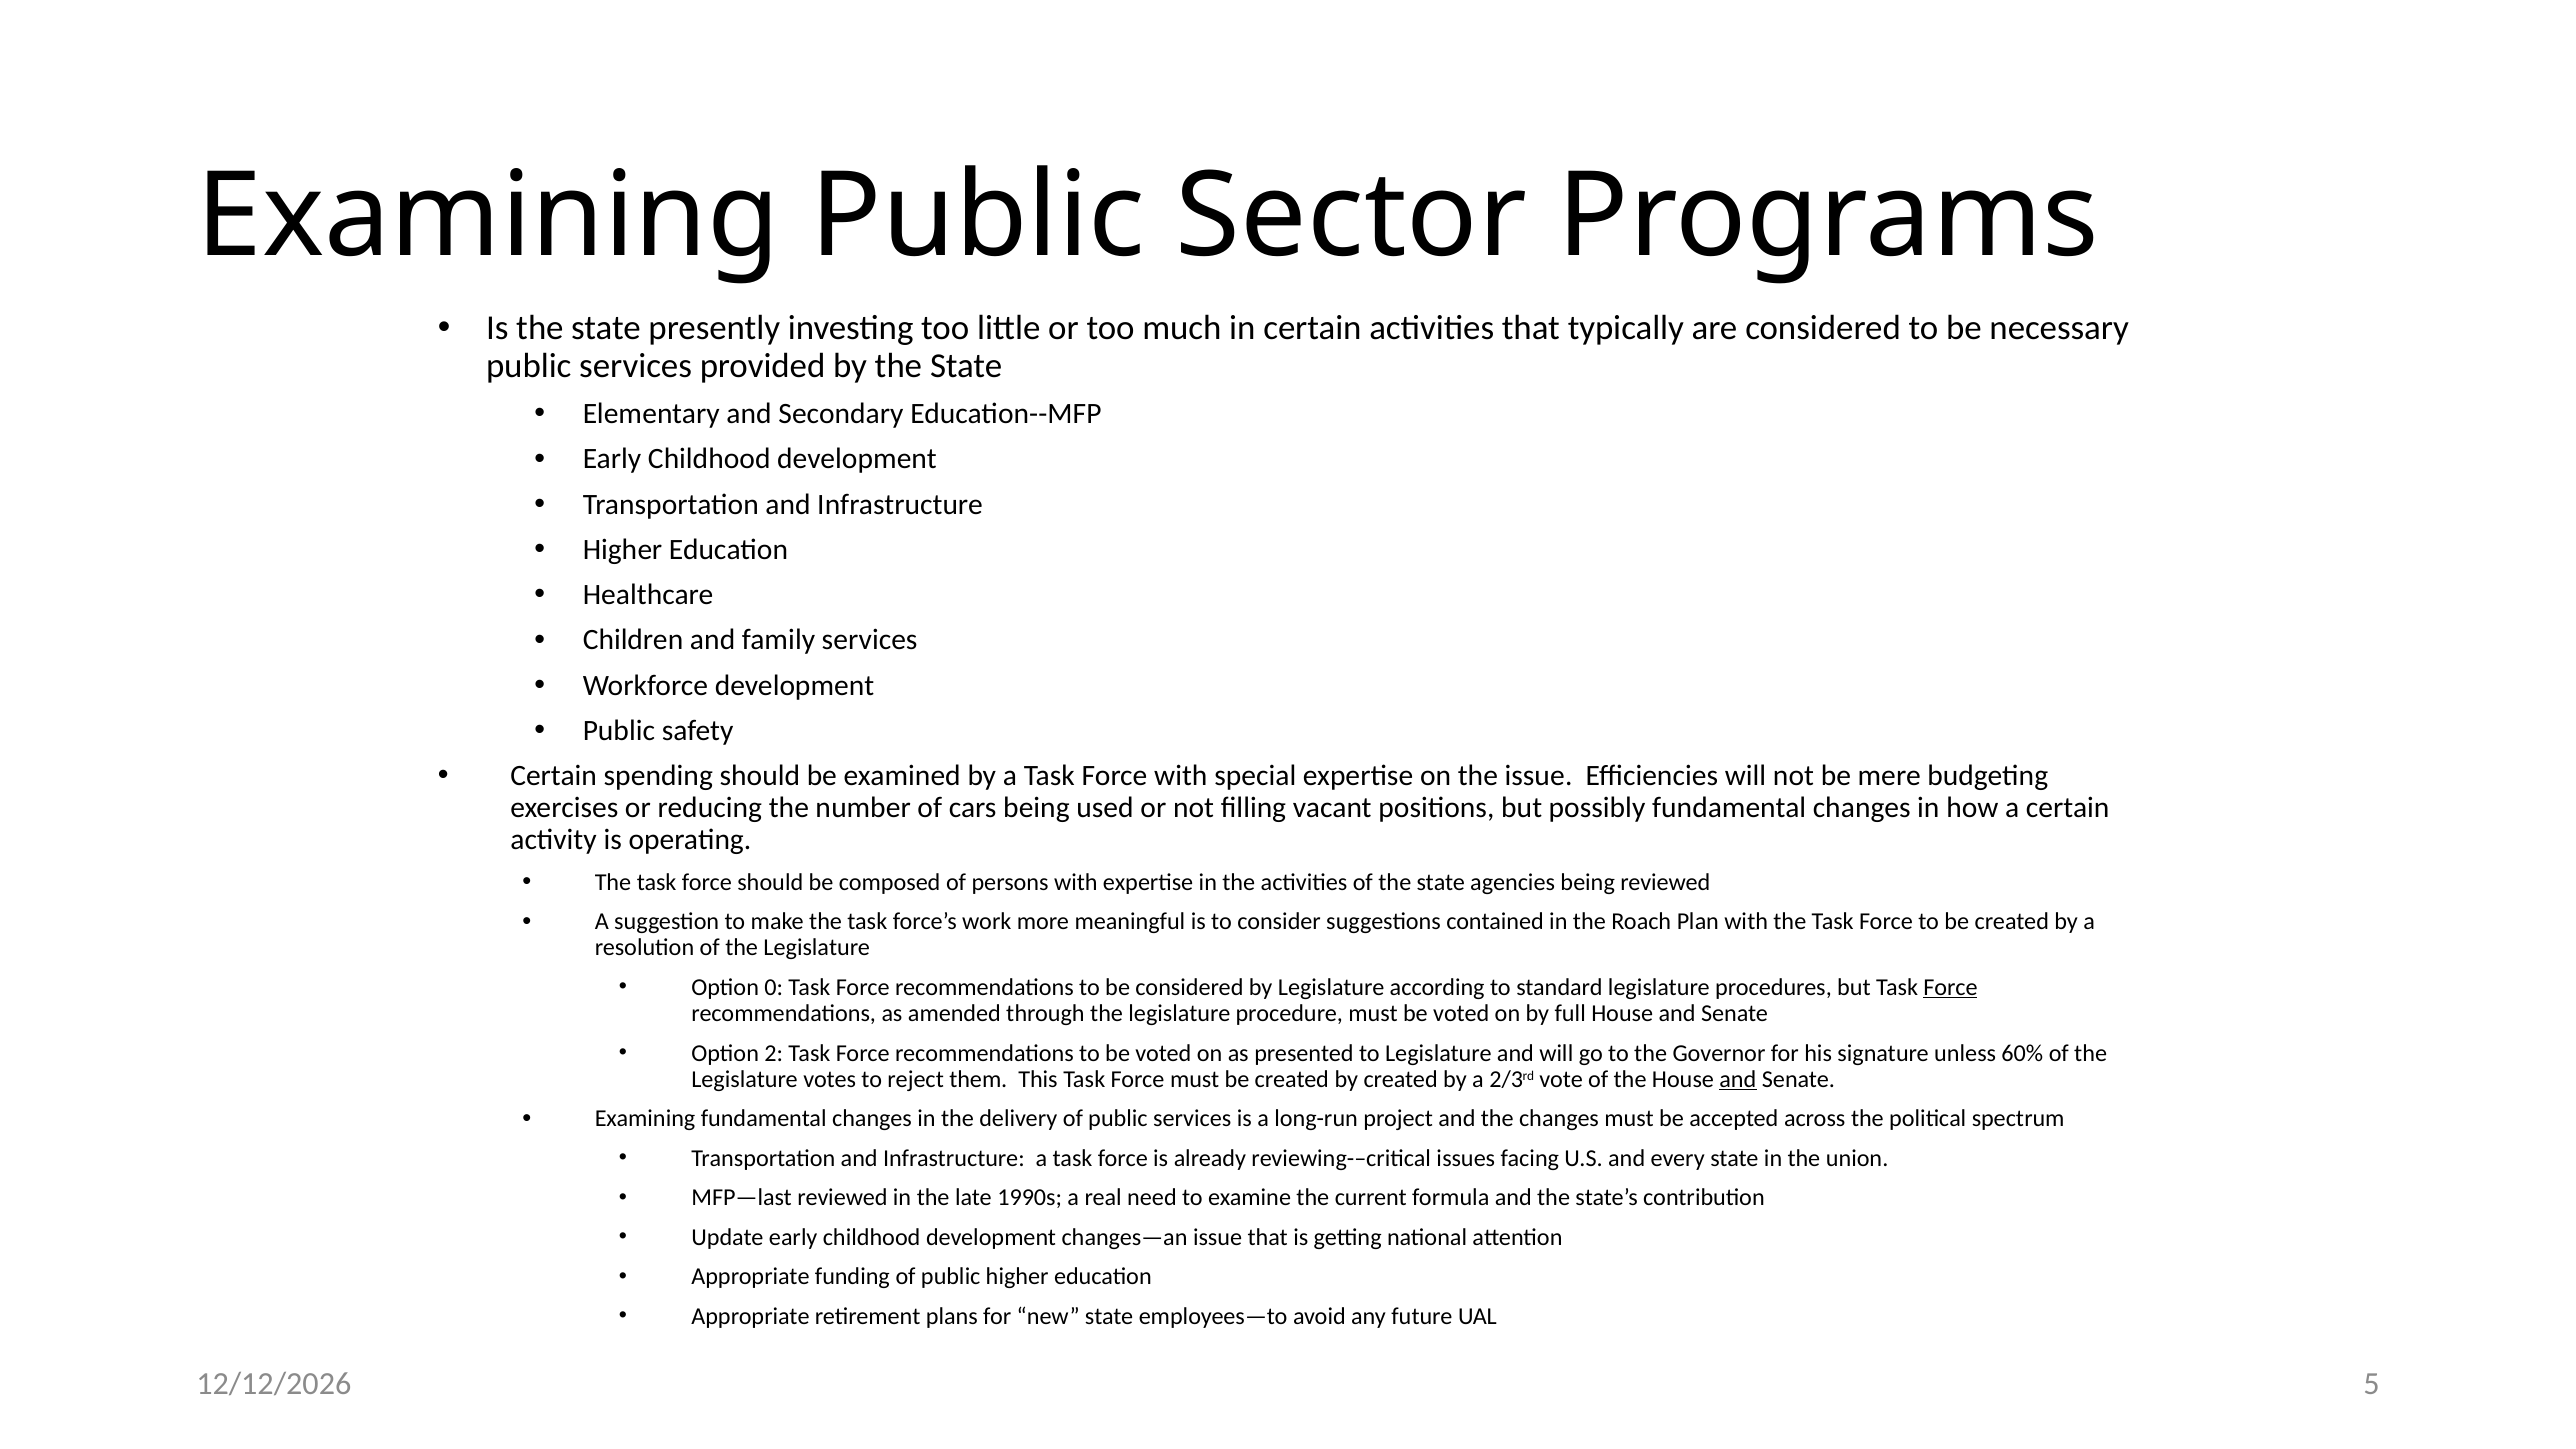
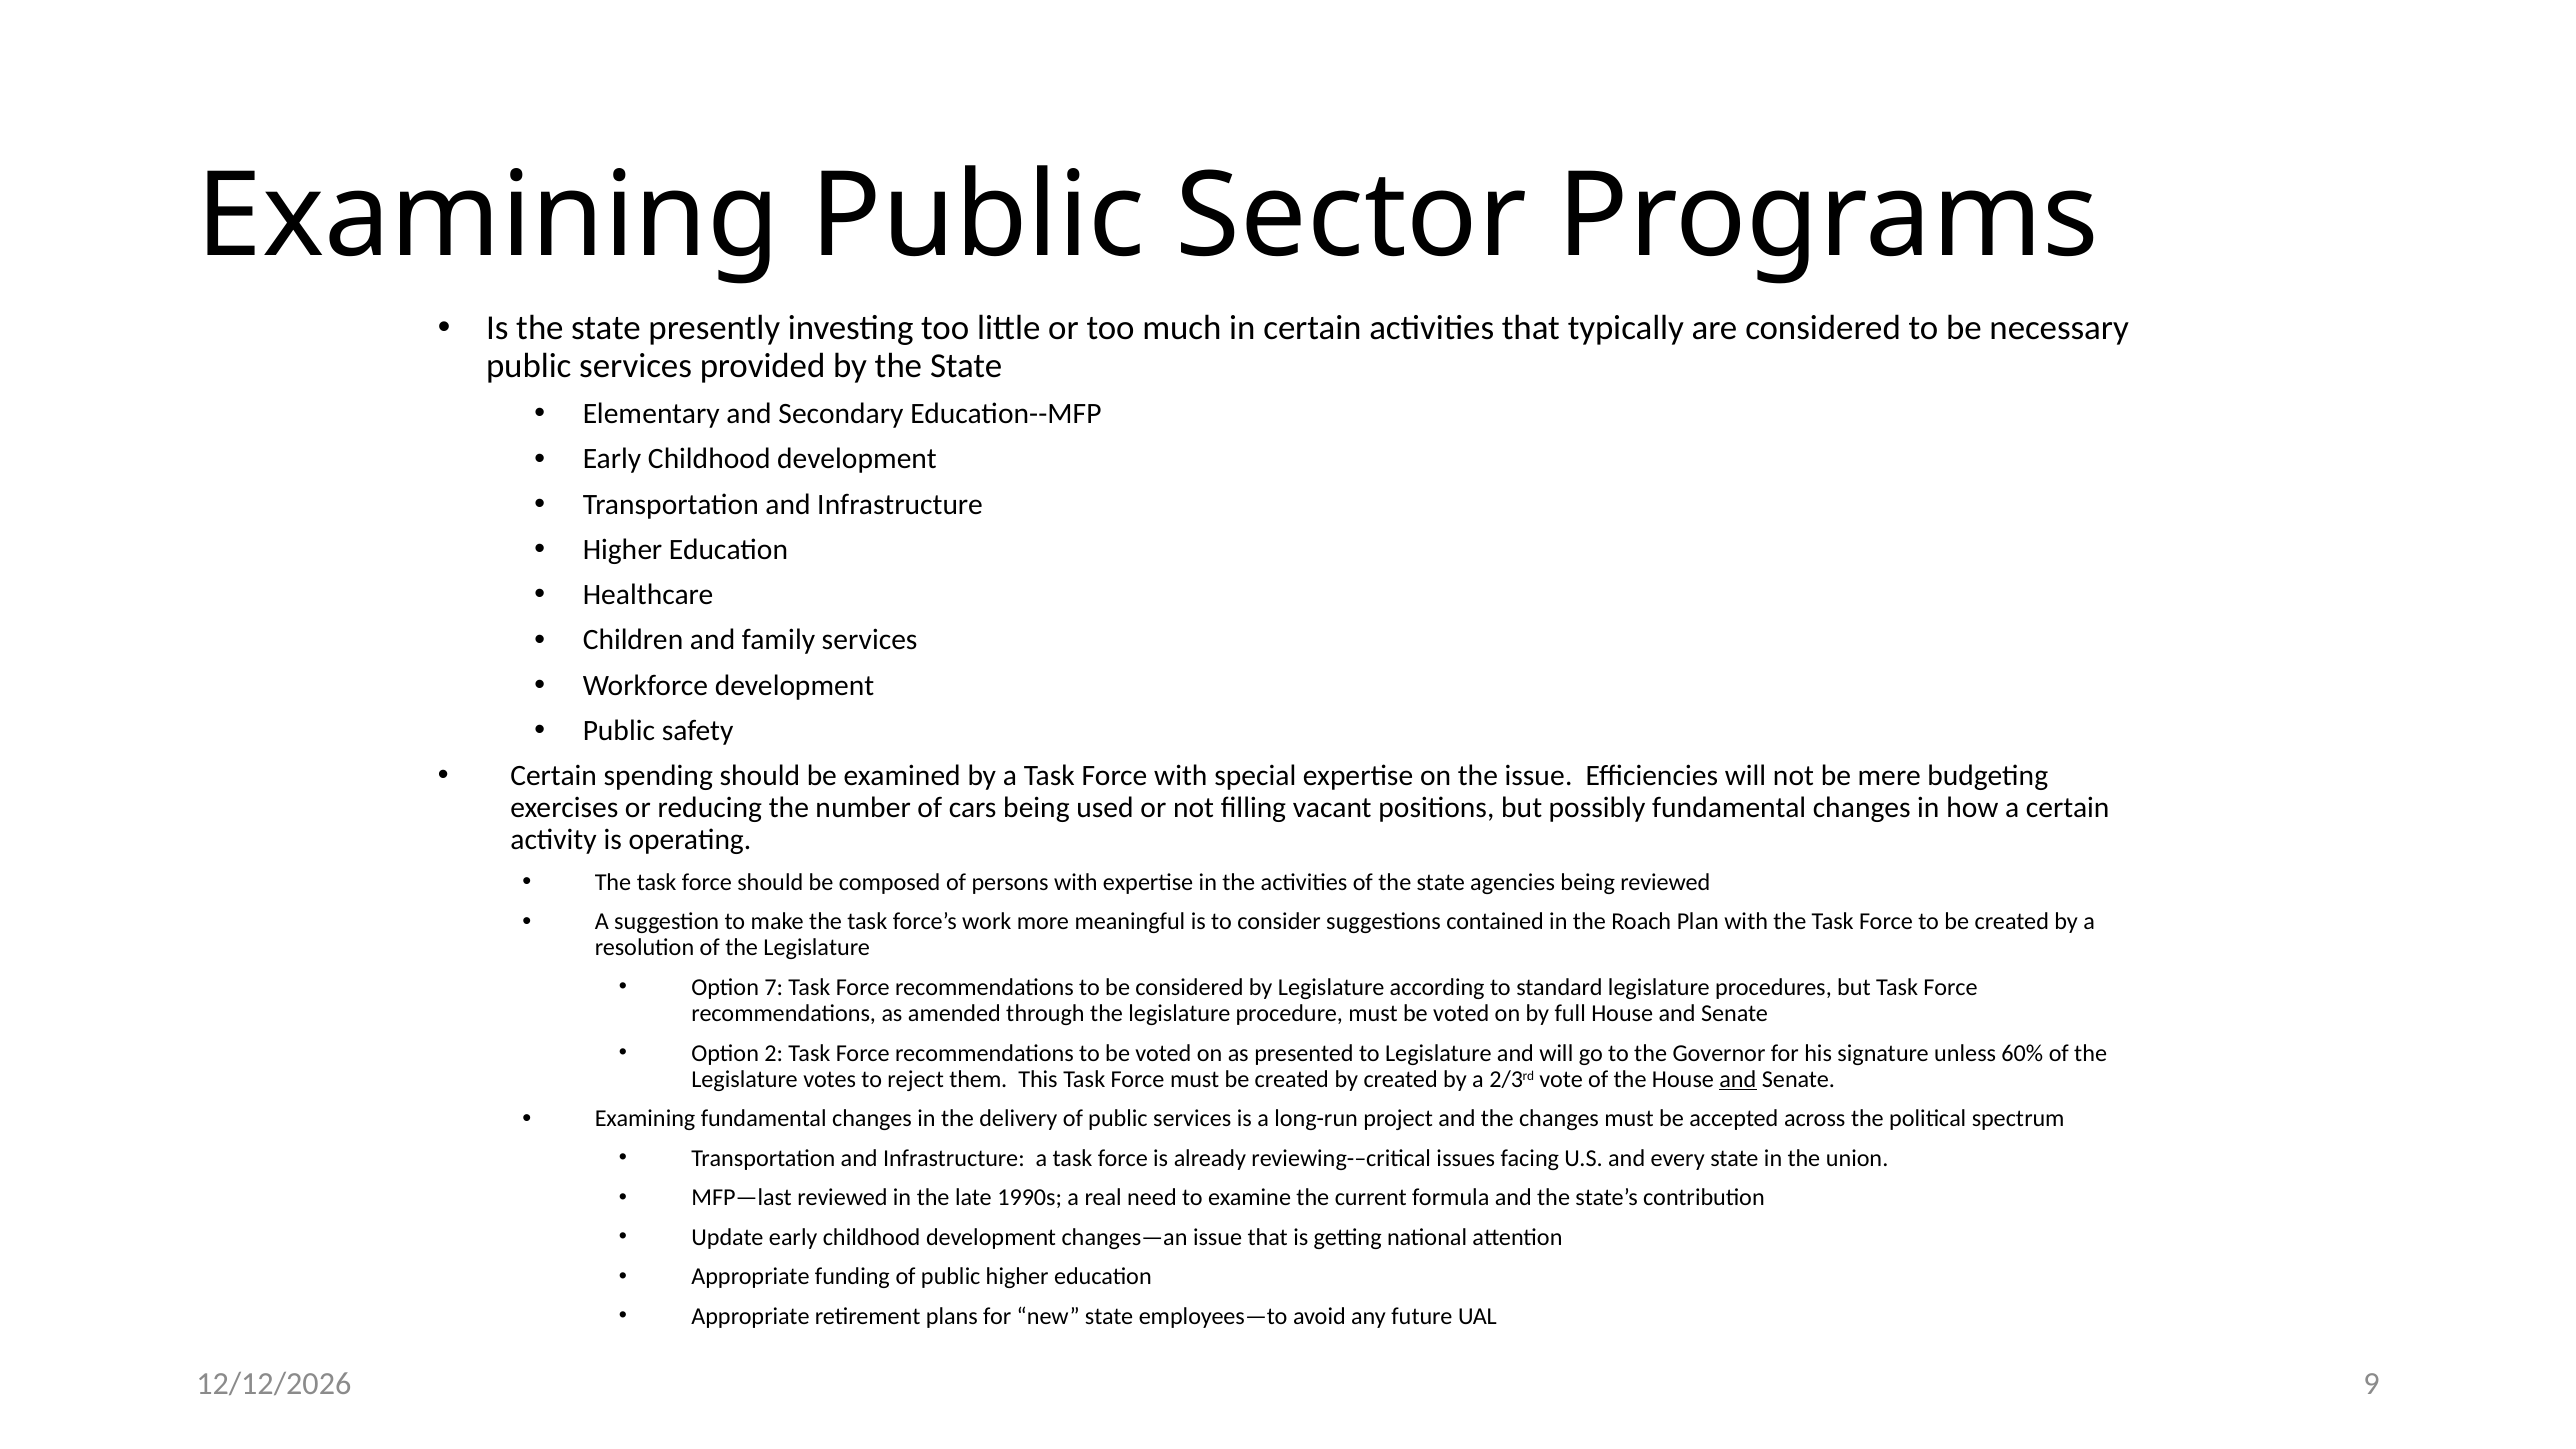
0: 0 -> 7
Force at (1951, 987) underline: present -> none
5: 5 -> 9
